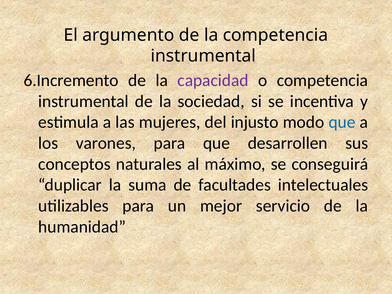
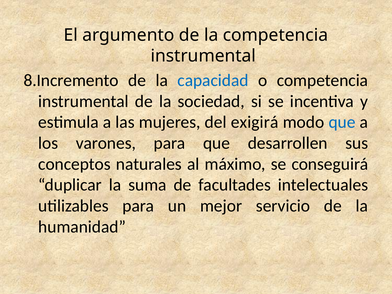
6.Incremento: 6.Incremento -> 8.Incremento
capacidad colour: purple -> blue
injusto: injusto -> exigirá
